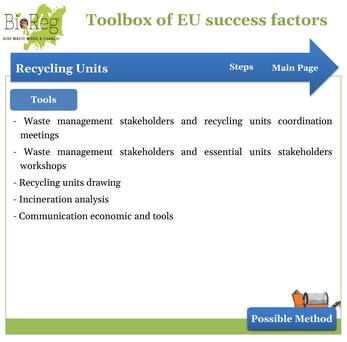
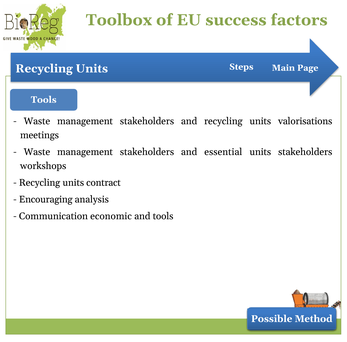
coordination: coordination -> valorisations
drawing: drawing -> contract
Incineration: Incineration -> Encouraging
